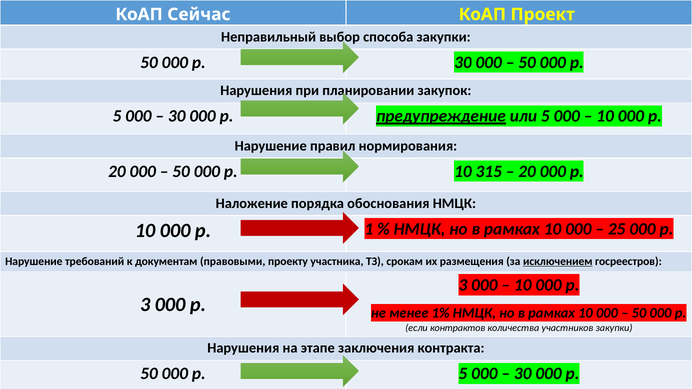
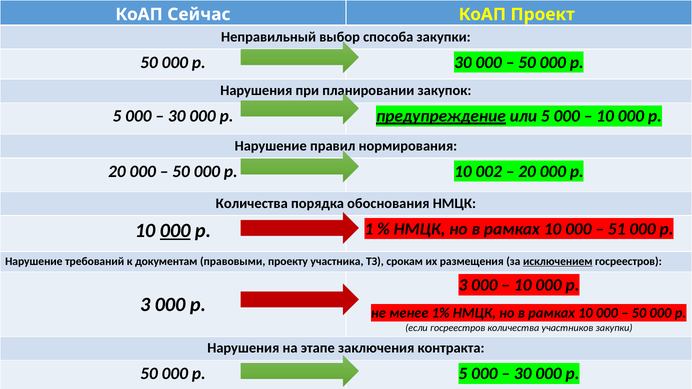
315: 315 -> 002
Наложение at (252, 203): Наложение -> Количества
000 at (175, 231) underline: none -> present
25: 25 -> 51
если контрактов: контрактов -> госреестров
